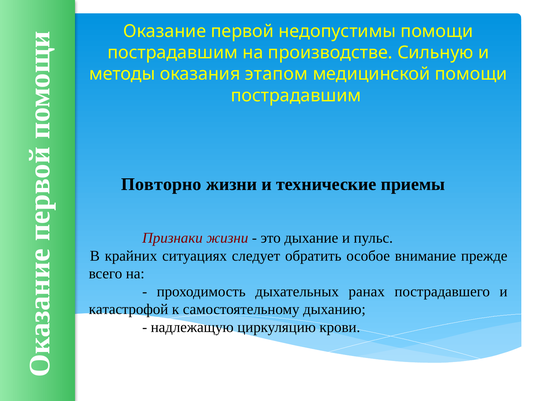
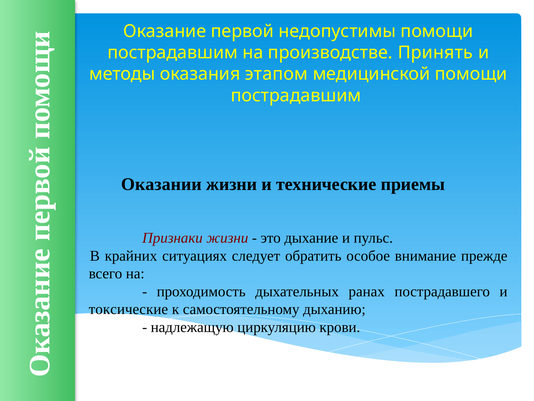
Сильную: Сильную -> Принять
Повторно: Повторно -> Оказании
катастрофой: катастрофой -> токсические
